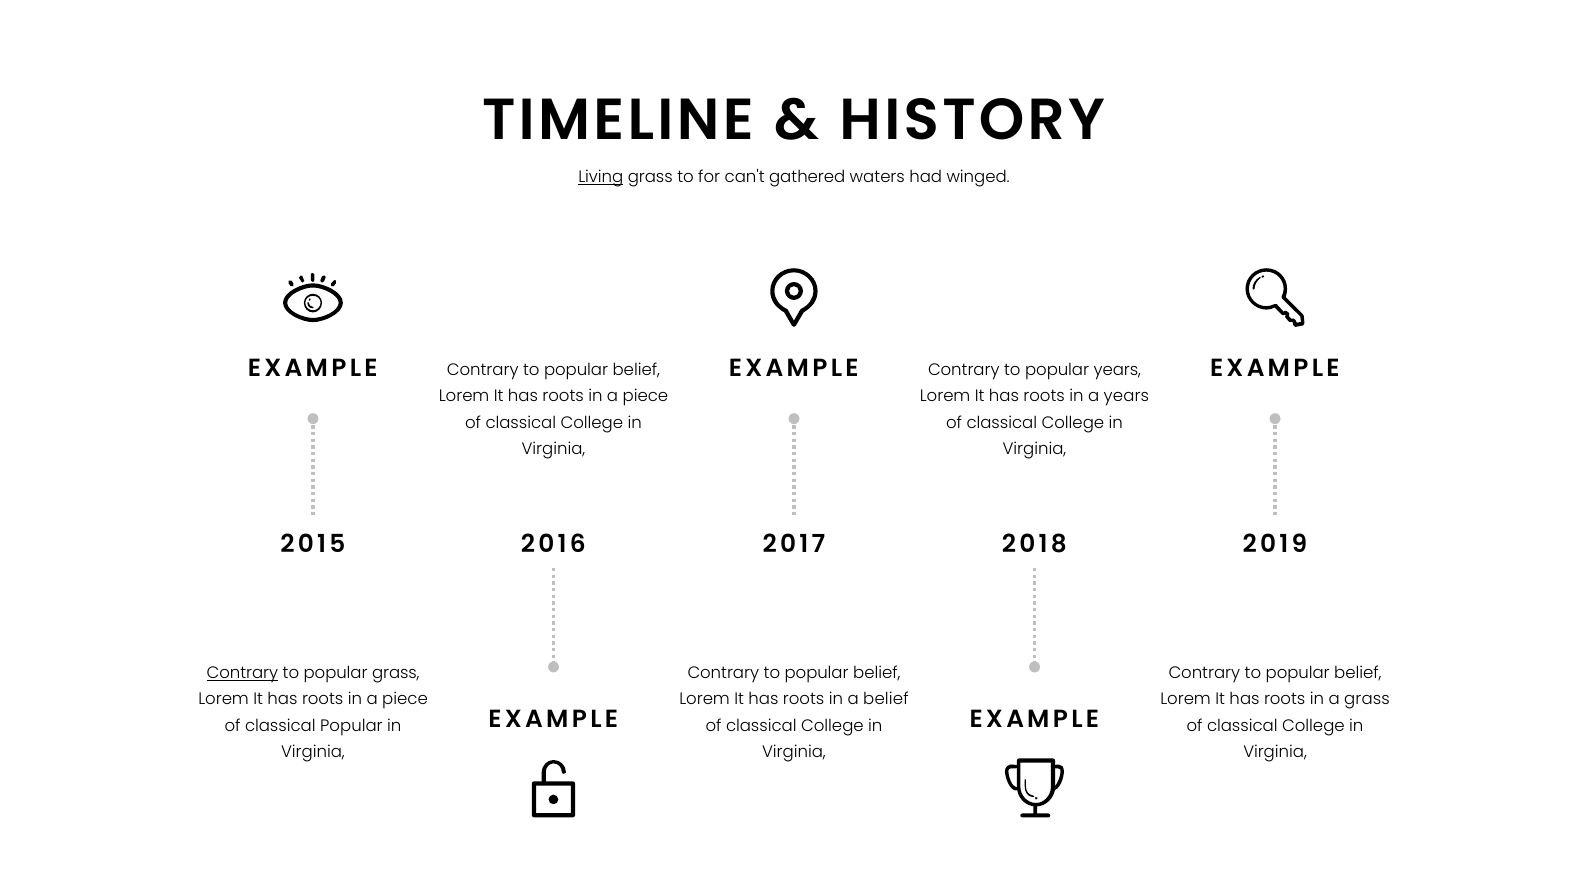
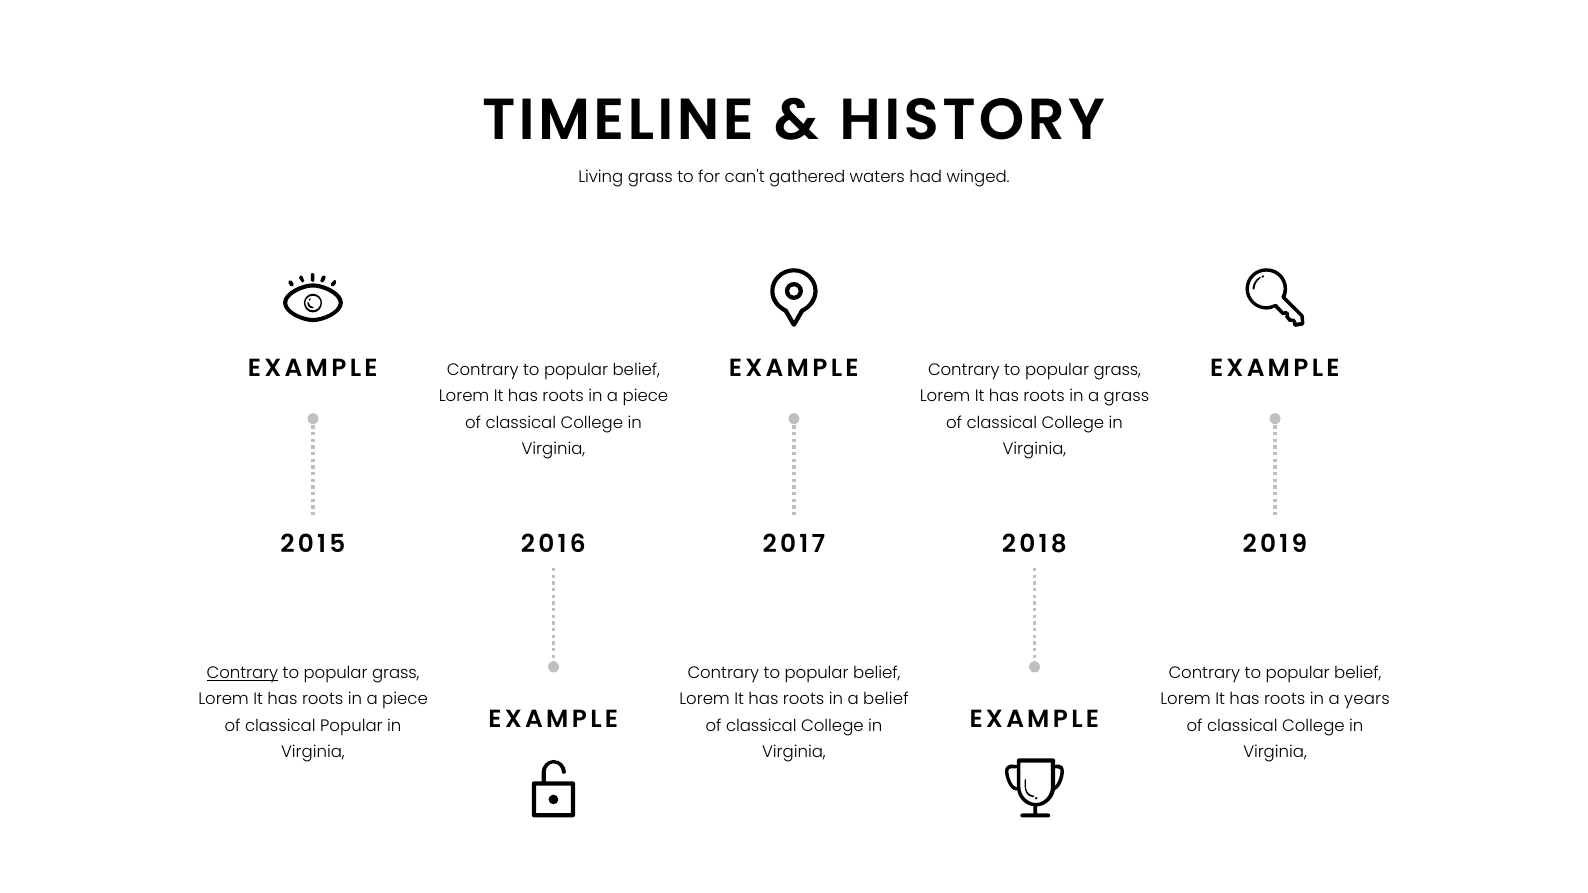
Living underline: present -> none
years at (1117, 370): years -> grass
a years: years -> grass
a grass: grass -> years
